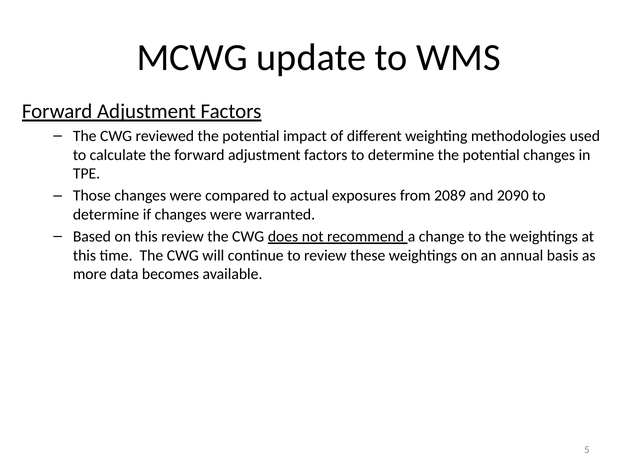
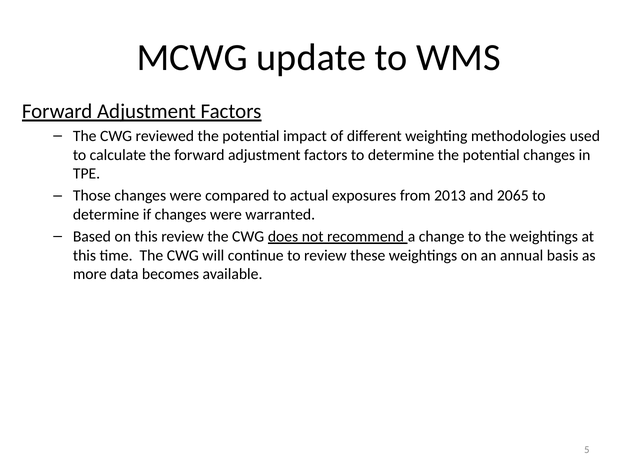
2089: 2089 -> 2013
2090: 2090 -> 2065
